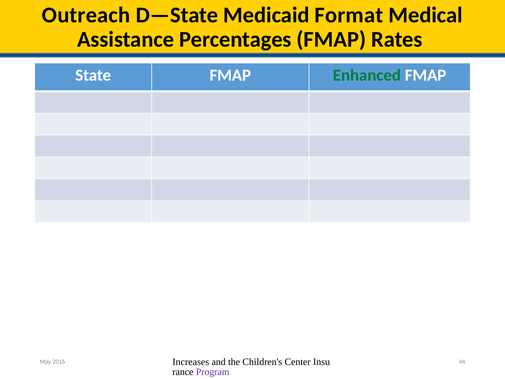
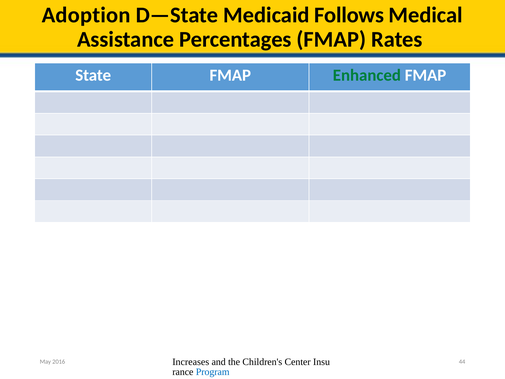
Outreach: Outreach -> Adoption
Format: Format -> Follows
Program colour: purple -> blue
